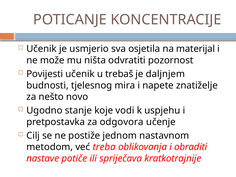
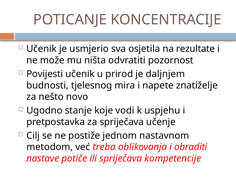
materijal: materijal -> rezultate
trebaš: trebaš -> prirod
za odgovora: odgovora -> spriječava
kratkotrajnije: kratkotrajnije -> kompetencije
